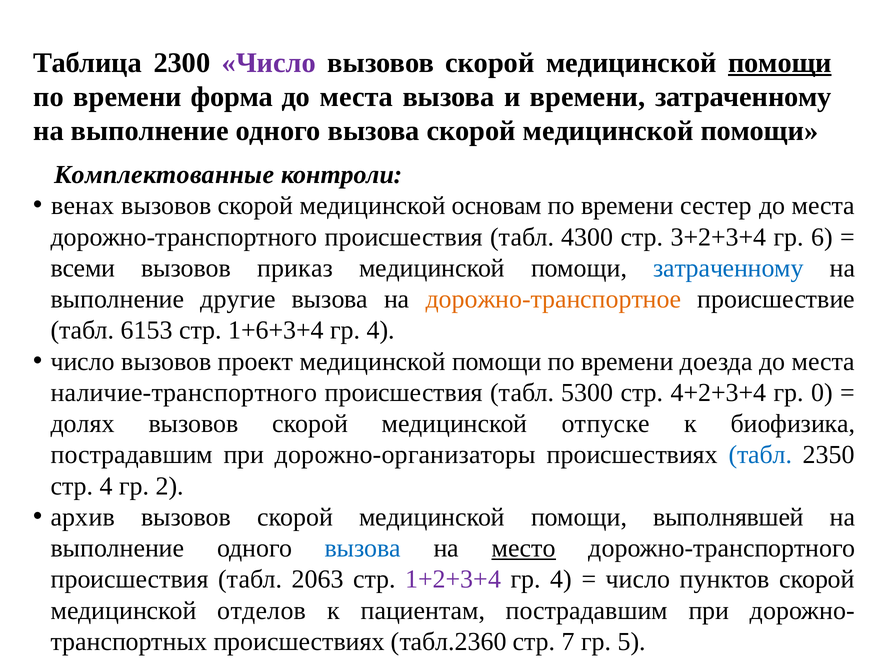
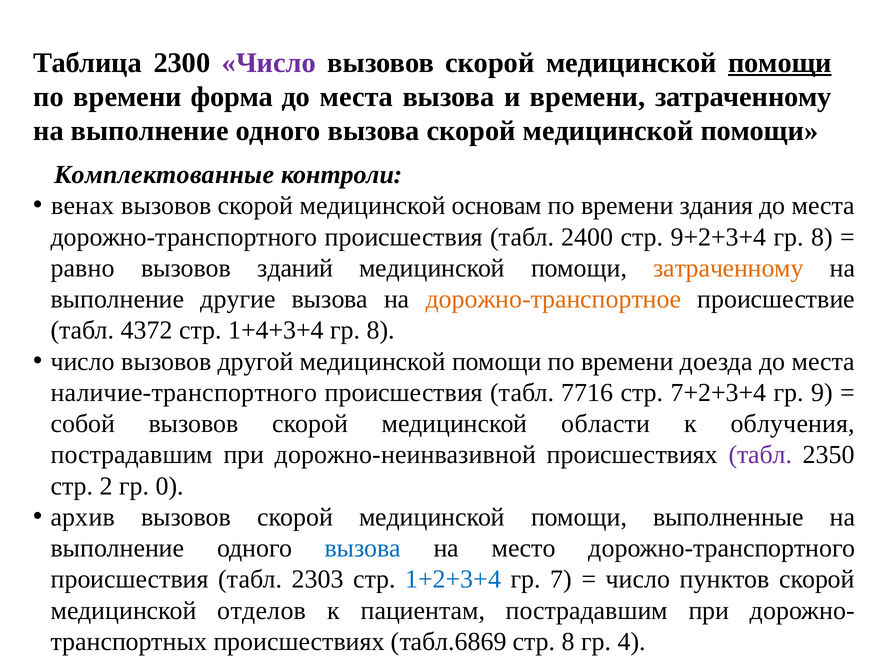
сестер: сестер -> здания
4300: 4300 -> 2400
3+2+3+4: 3+2+3+4 -> 9+2+3+4
6 at (822, 237): 6 -> 8
всеми: всеми -> равно
приказ: приказ -> зданий
затраченному at (728, 268) colour: blue -> orange
6153: 6153 -> 4372
1+6+3+4: 1+6+3+4 -> 1+4+3+4
4 at (381, 330): 4 -> 8
проект: проект -> другой
5300: 5300 -> 7716
4+2+3+4: 4+2+3+4 -> 7+2+3+4
0: 0 -> 9
долях: долях -> собой
отпуске: отпуске -> области
биофизика: биофизика -> облучения
дорожно-организаторы: дорожно-организаторы -> дорожно-неинвазивной
табл at (760, 455) colour: blue -> purple
стр 4: 4 -> 2
2: 2 -> 0
выполнявшей: выполнявшей -> выполненные
место underline: present -> none
2063: 2063 -> 2303
1+2+3+4 colour: purple -> blue
4 at (561, 579): 4 -> 7
табл.2360: табл.2360 -> табл.6869
стр 7: 7 -> 8
5: 5 -> 4
